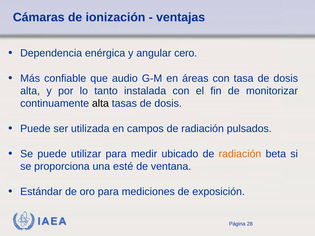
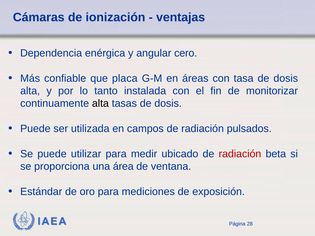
audio: audio -> placa
radiación at (240, 154) colour: orange -> red
esté: esté -> área
